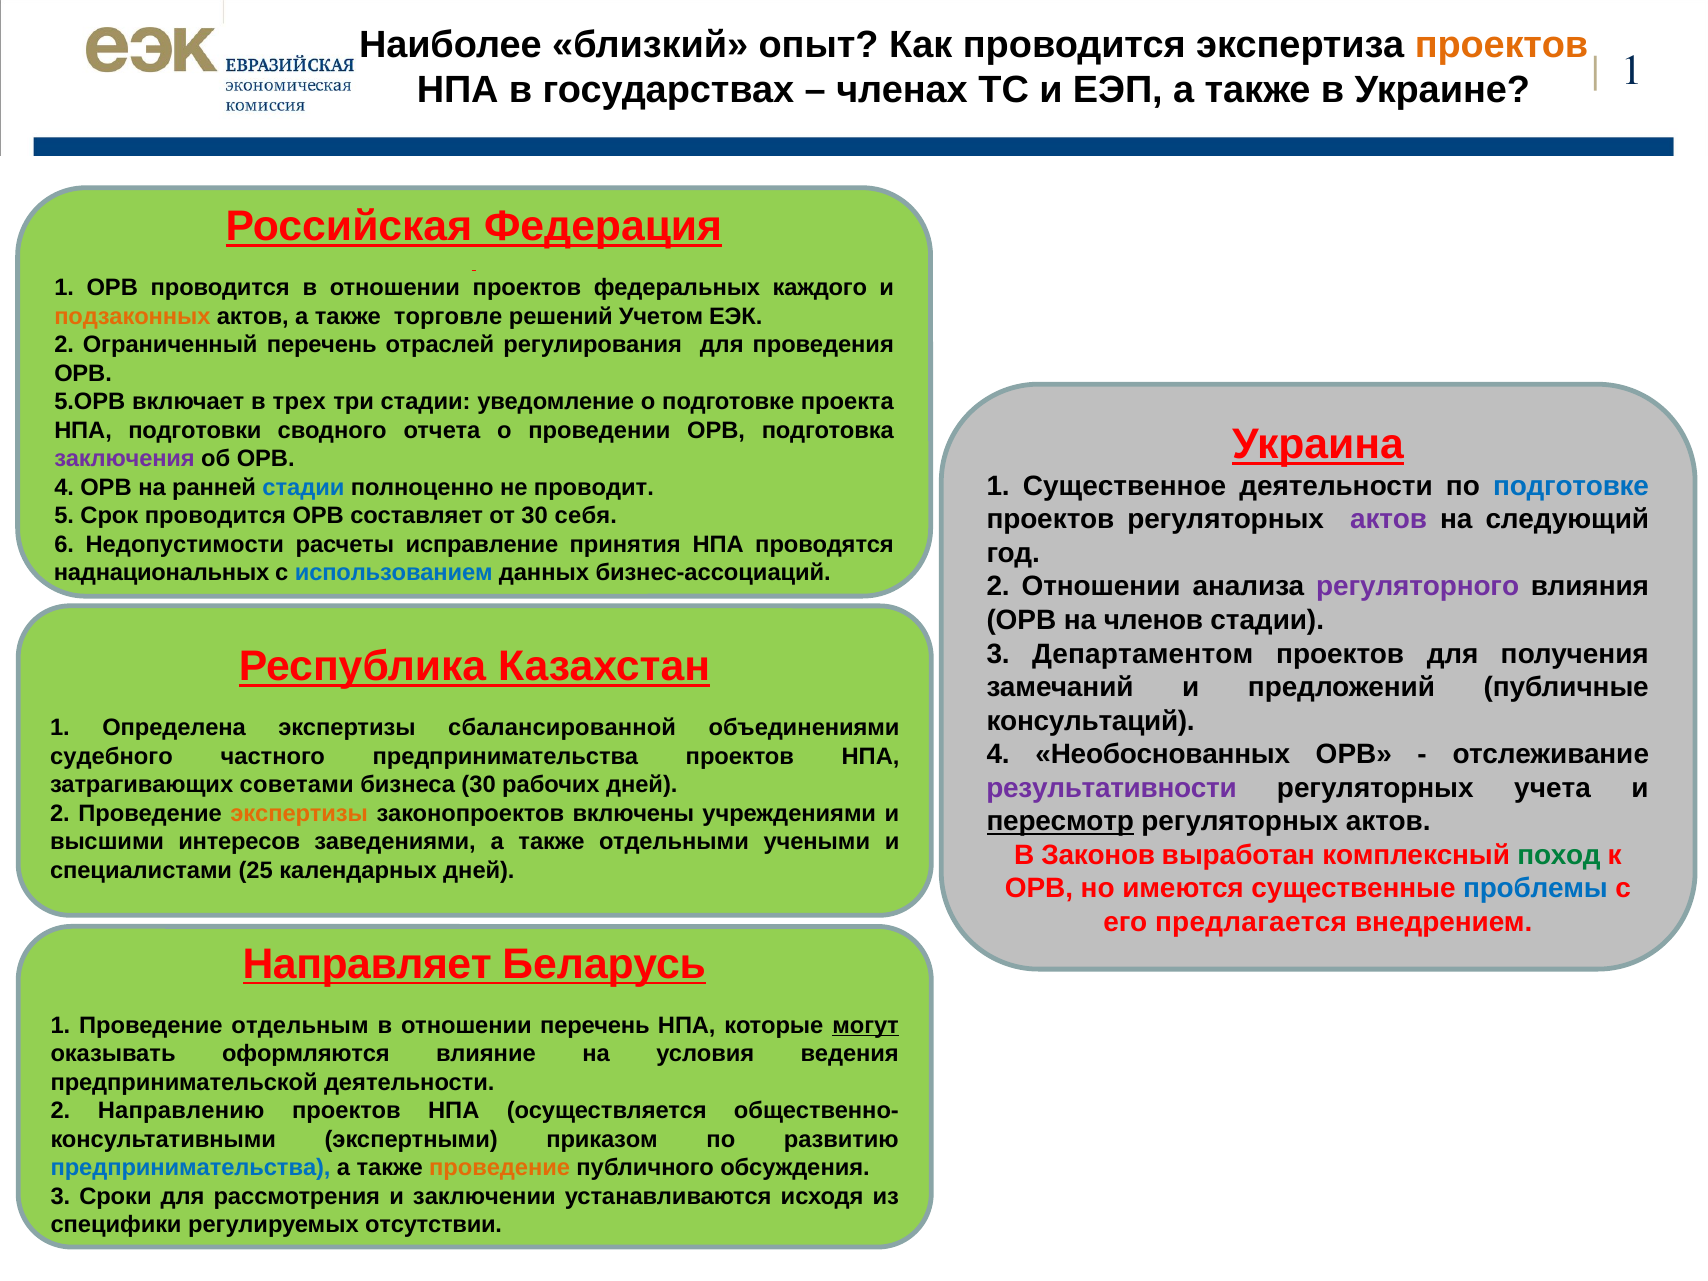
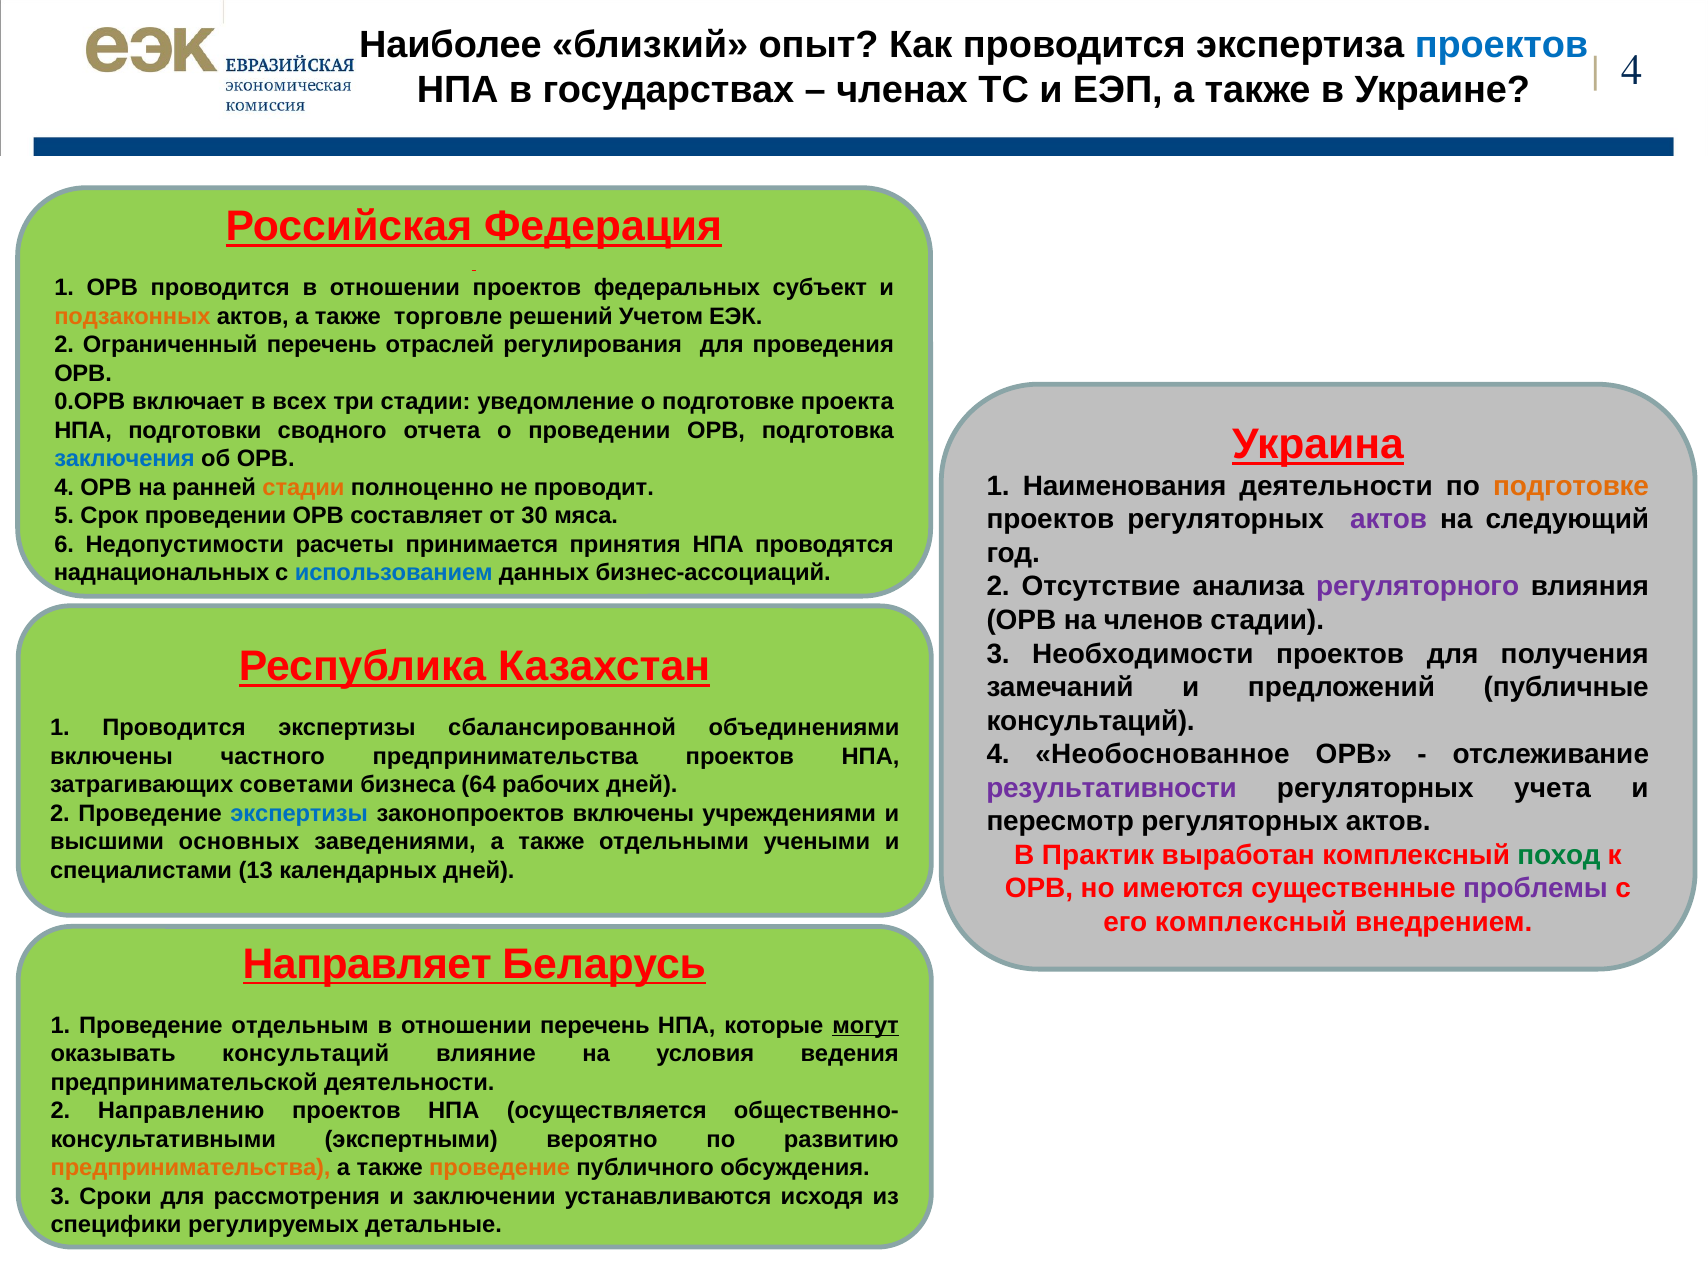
проектов at (1501, 45) colour: orange -> blue
1 at (1633, 70): 1 -> 4
каждого: каждого -> субъект
5.ОРВ: 5.ОРВ -> 0.ОРВ
трех: трех -> всех
заключения colour: purple -> blue
Существенное: Существенное -> Наименования
подготовке at (1571, 486) colour: blue -> orange
стадии at (303, 488) colour: blue -> orange
Срок проводится: проводится -> проведении
себя: себя -> мяса
исправление: исправление -> принимается
2 Отношении: Отношении -> Отсутствие
Департаментом: Департаментом -> Необходимости
1 Определена: Определена -> Проводится
Необоснованных: Необоснованных -> Необоснованное
судебного at (111, 756): судебного -> включены
бизнеса 30: 30 -> 64
экспертизы at (299, 813) colour: orange -> blue
пересмотр underline: present -> none
интересов: интересов -> основных
Законов: Законов -> Практик
25: 25 -> 13
проблемы colour: blue -> purple
его предлагается: предлагается -> комплексный
оказывать оформляются: оформляются -> консультаций
приказом: приказом -> вероятно
предпринимательства at (191, 1168) colour: blue -> orange
отсутствии: отсутствии -> детальные
